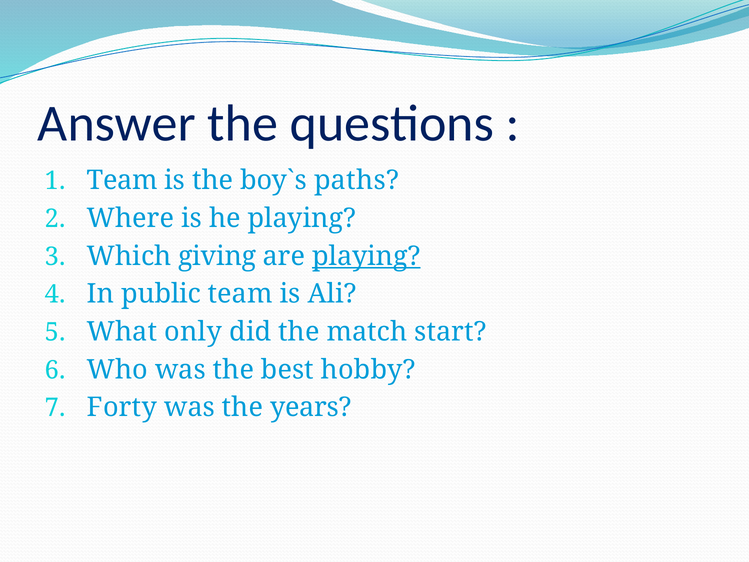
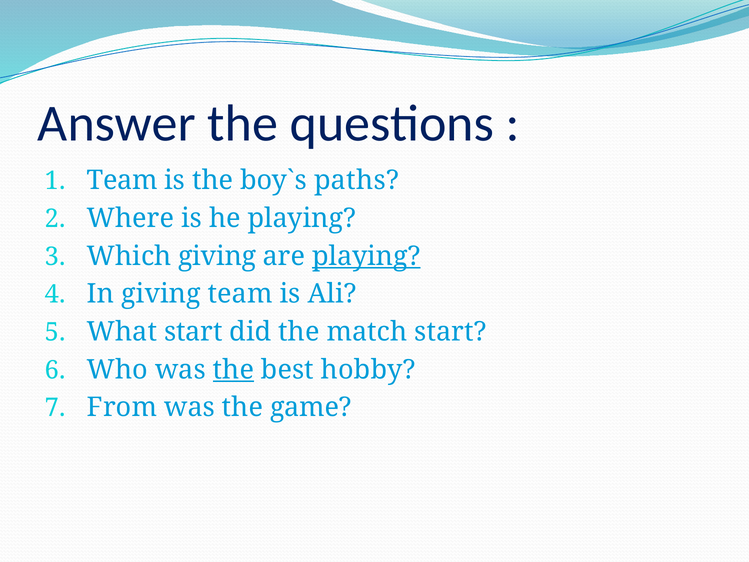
In public: public -> giving
What only: only -> start
the at (233, 369) underline: none -> present
Forty: Forty -> From
years: years -> game
